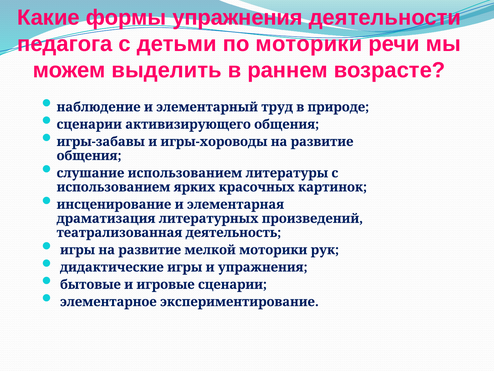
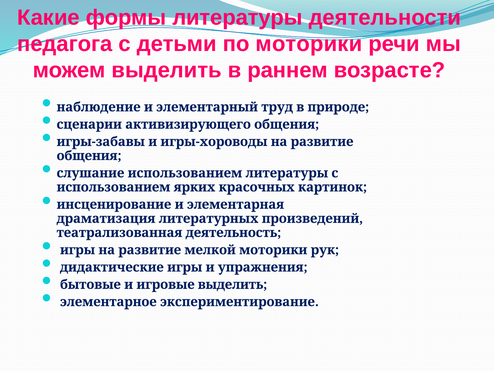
формы упражнения: упражнения -> литературы
игровые сценарии: сценарии -> выделить
